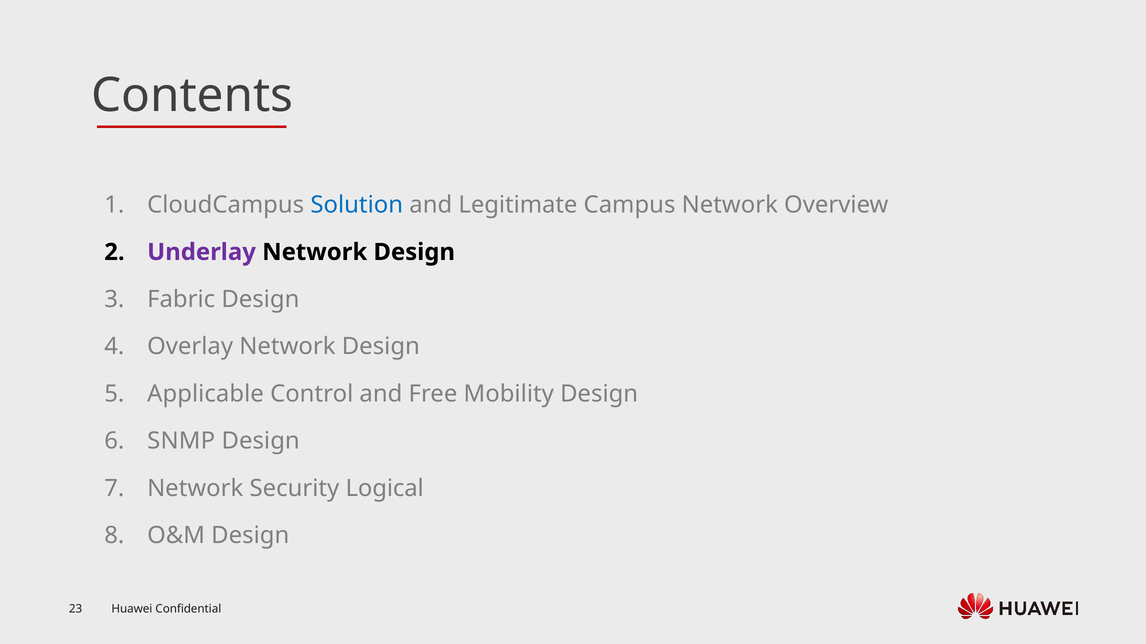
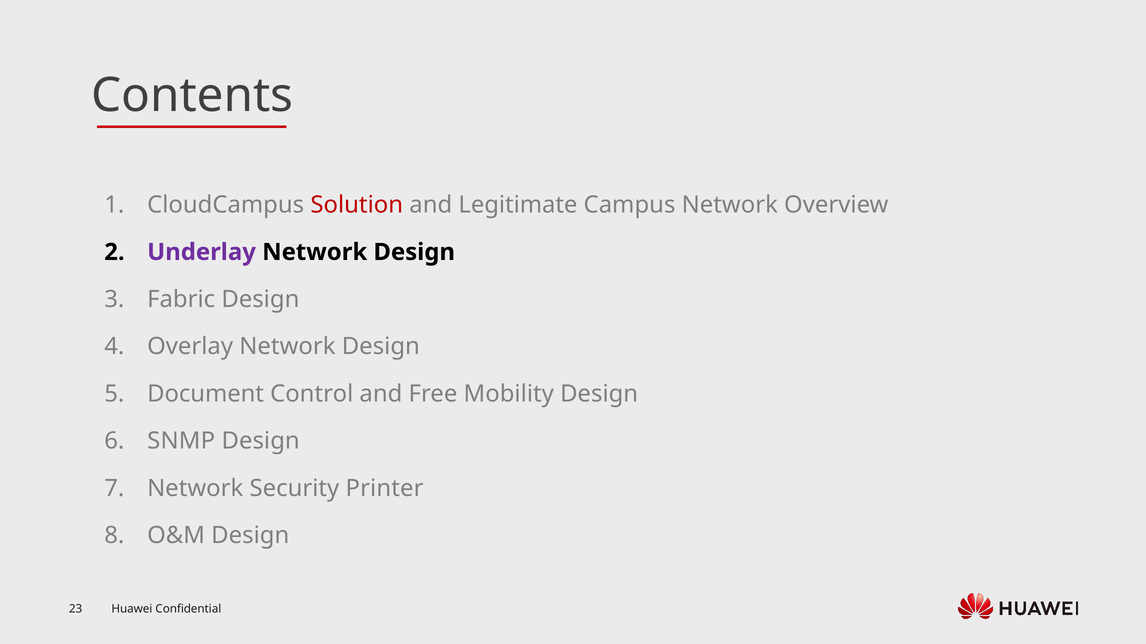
Solution colour: blue -> red
Applicable: Applicable -> Document
Logical: Logical -> Printer
